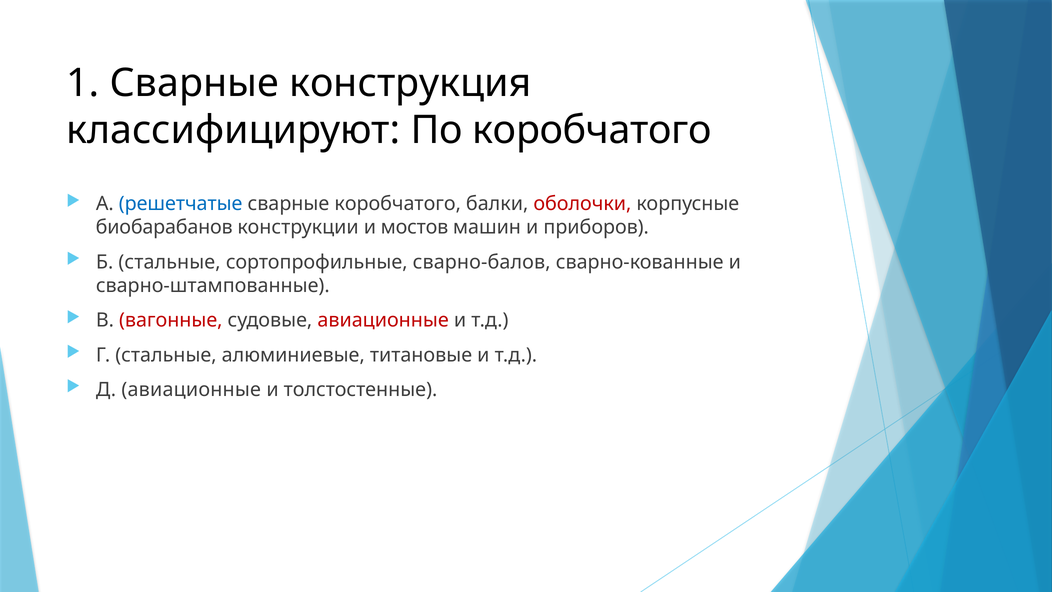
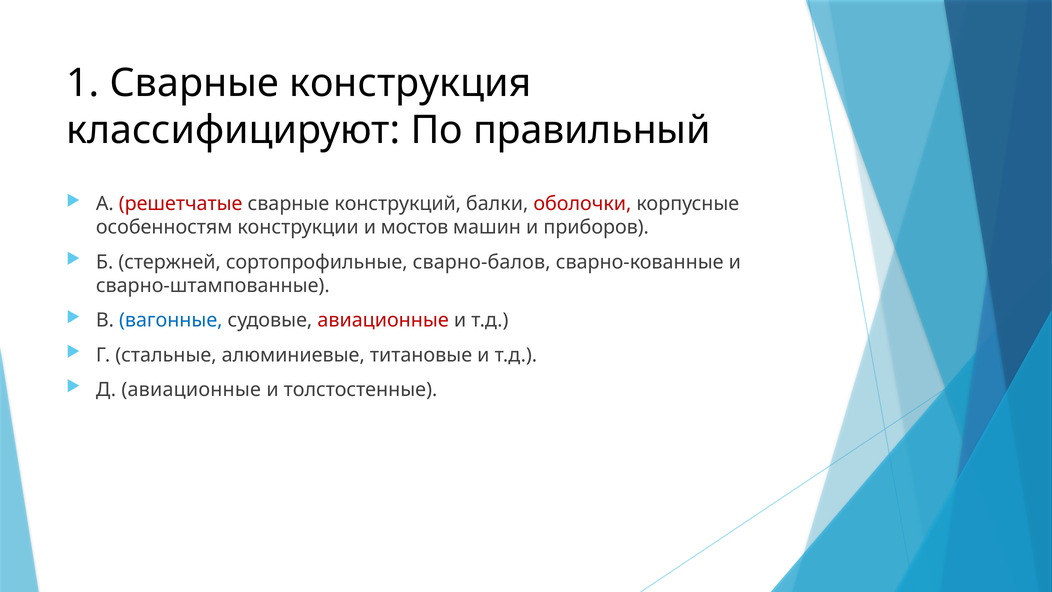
По коробчатого: коробчатого -> правильный
решетчатые colour: blue -> red
сварные коробчатого: коробчатого -> конструкций
биобарабанов: биобарабанов -> особенностям
Б стальные: стальные -> стержней
вагонные colour: red -> blue
